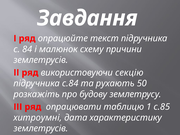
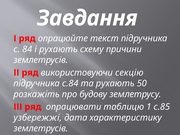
і малюнок: малюнок -> рухають
хитроумні: хитроумні -> узбережжі
